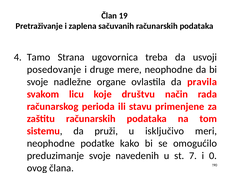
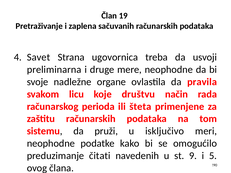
Tamo: Tamo -> Savet
posedovanje: posedovanje -> preliminarna
stavu: stavu -> šteta
preduzimanje svoje: svoje -> čitati
7: 7 -> 9
0: 0 -> 5
